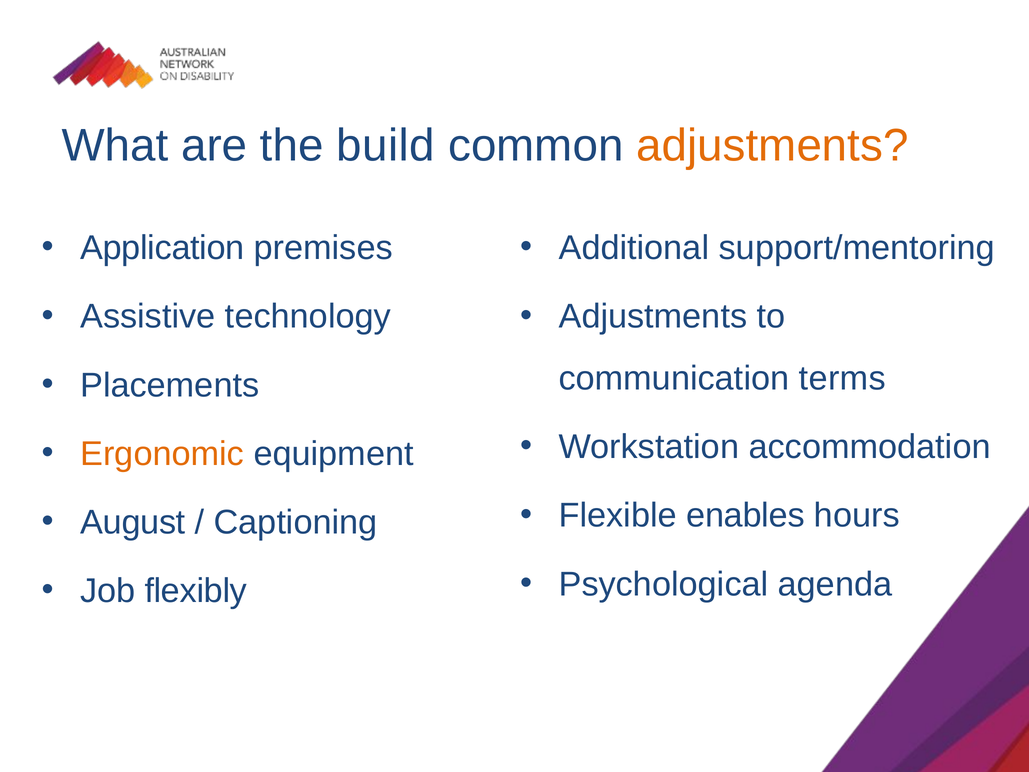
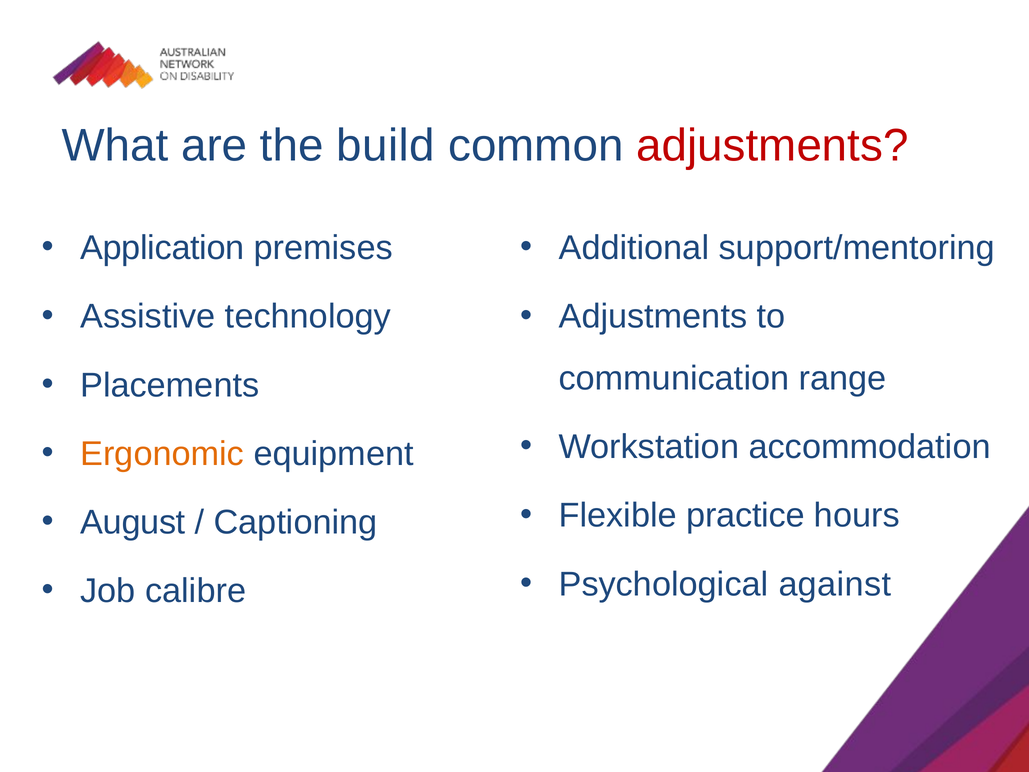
adjustments at (772, 145) colour: orange -> red
terms: terms -> range
enables: enables -> practice
agenda: agenda -> against
flexibly: flexibly -> calibre
